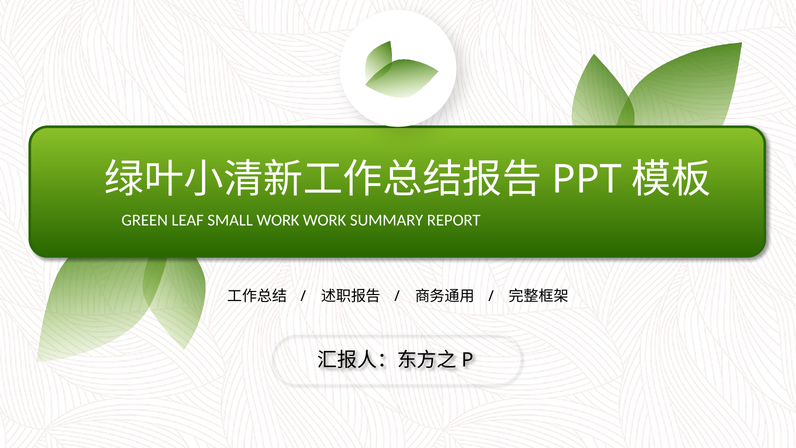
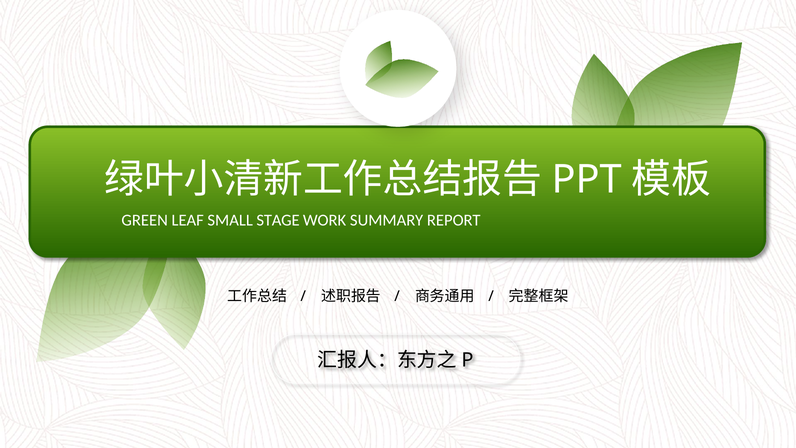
SMALL WORK: WORK -> STAGE
